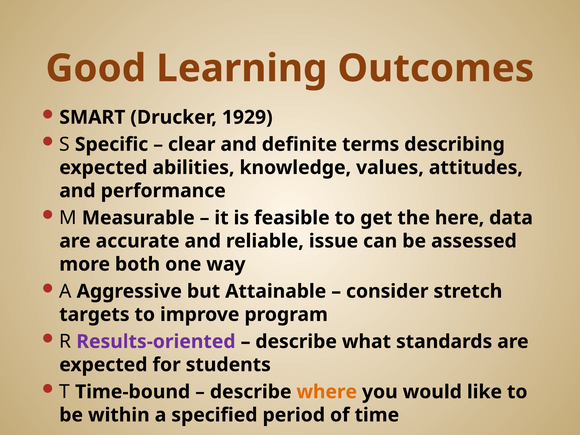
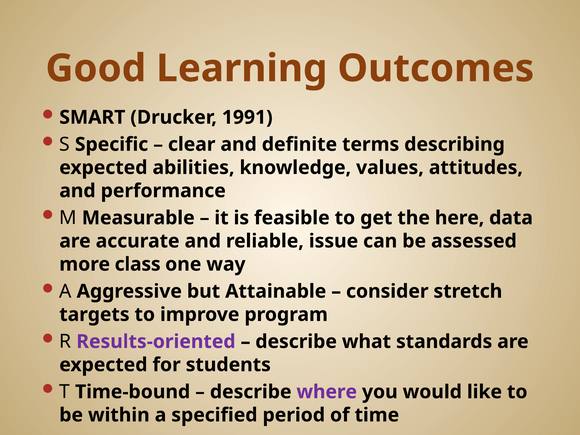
1929: 1929 -> 1991
both: both -> class
where colour: orange -> purple
